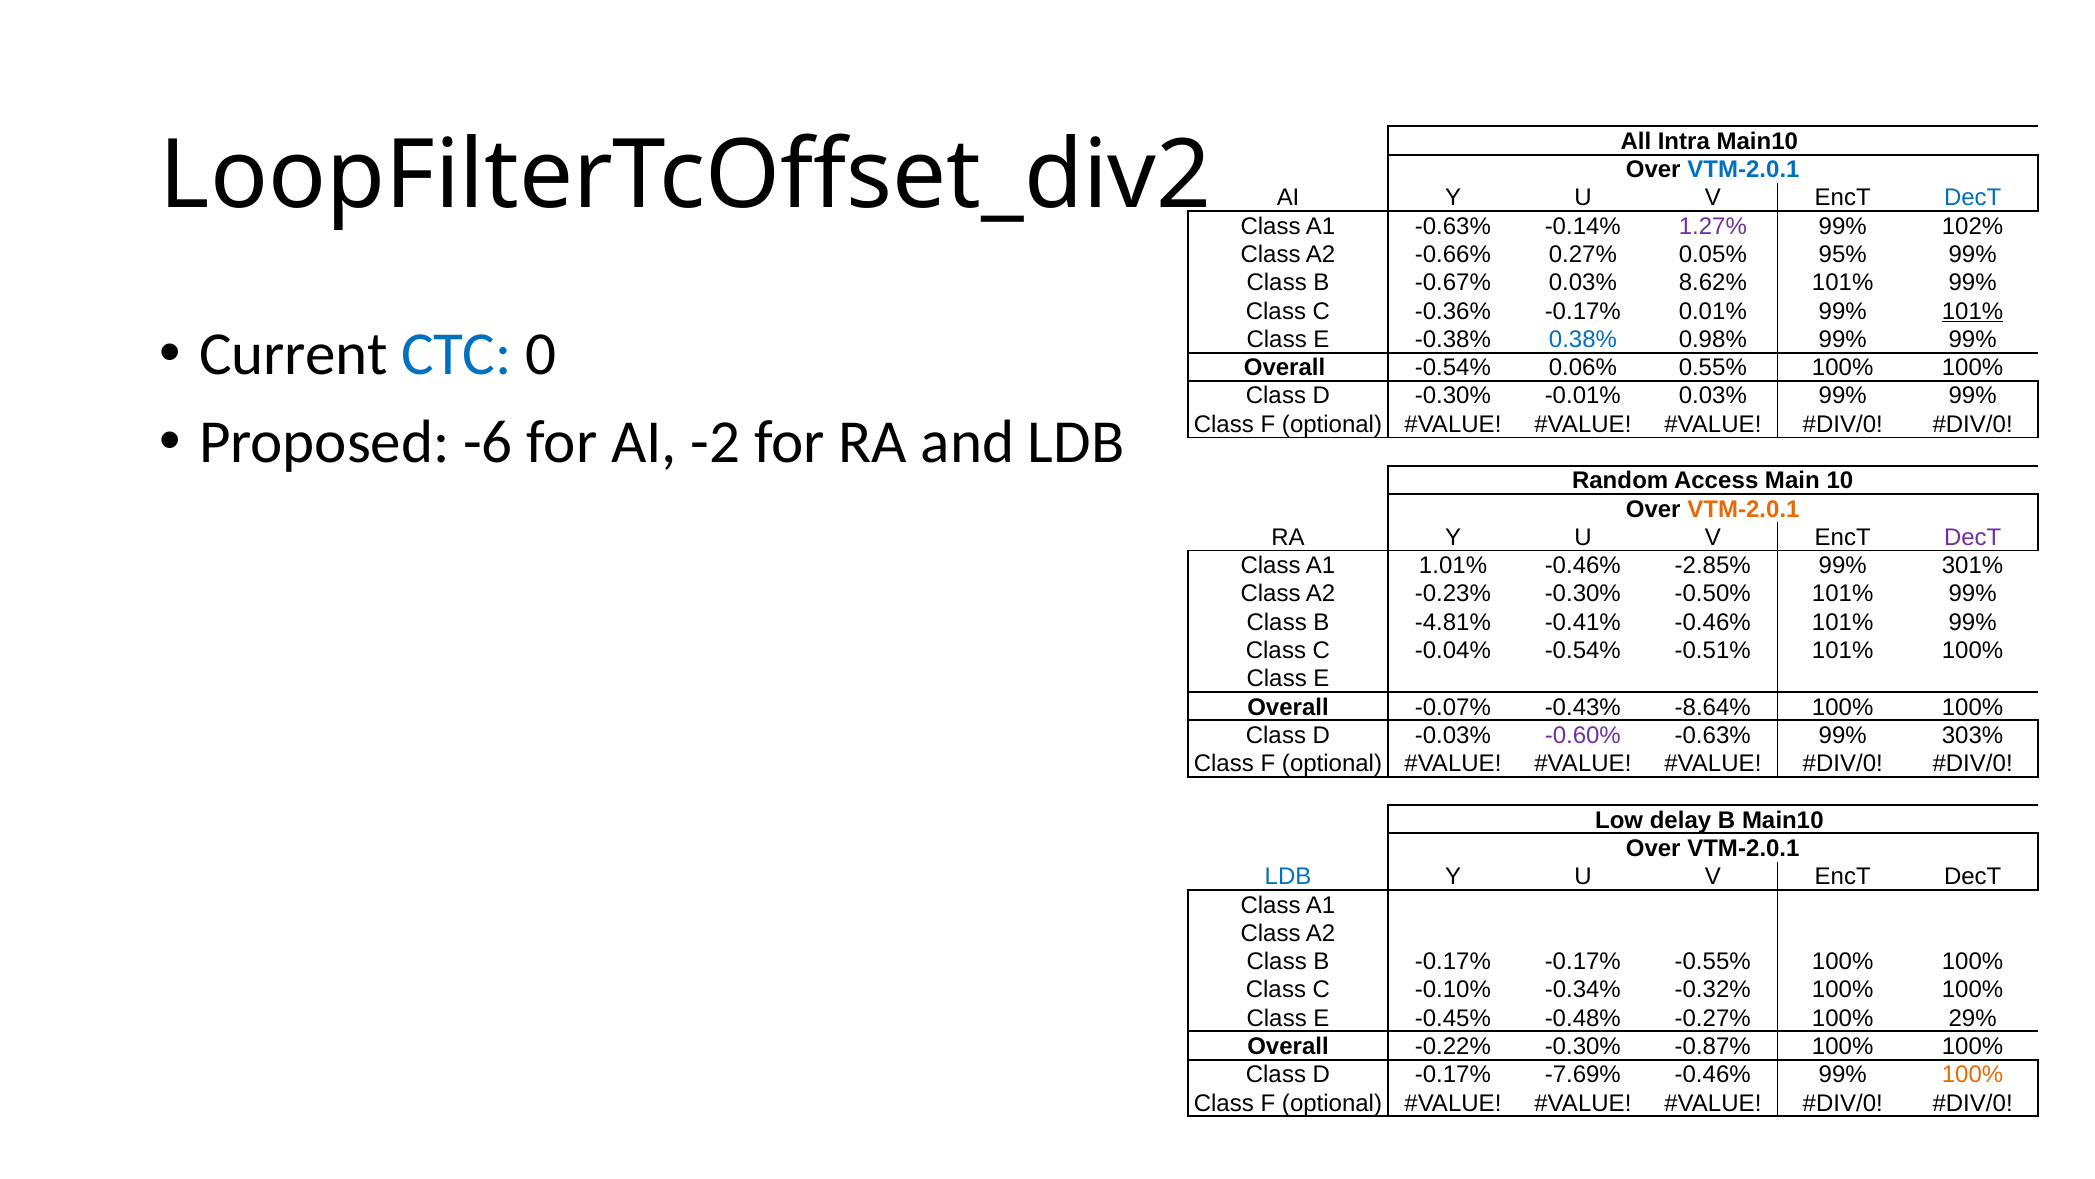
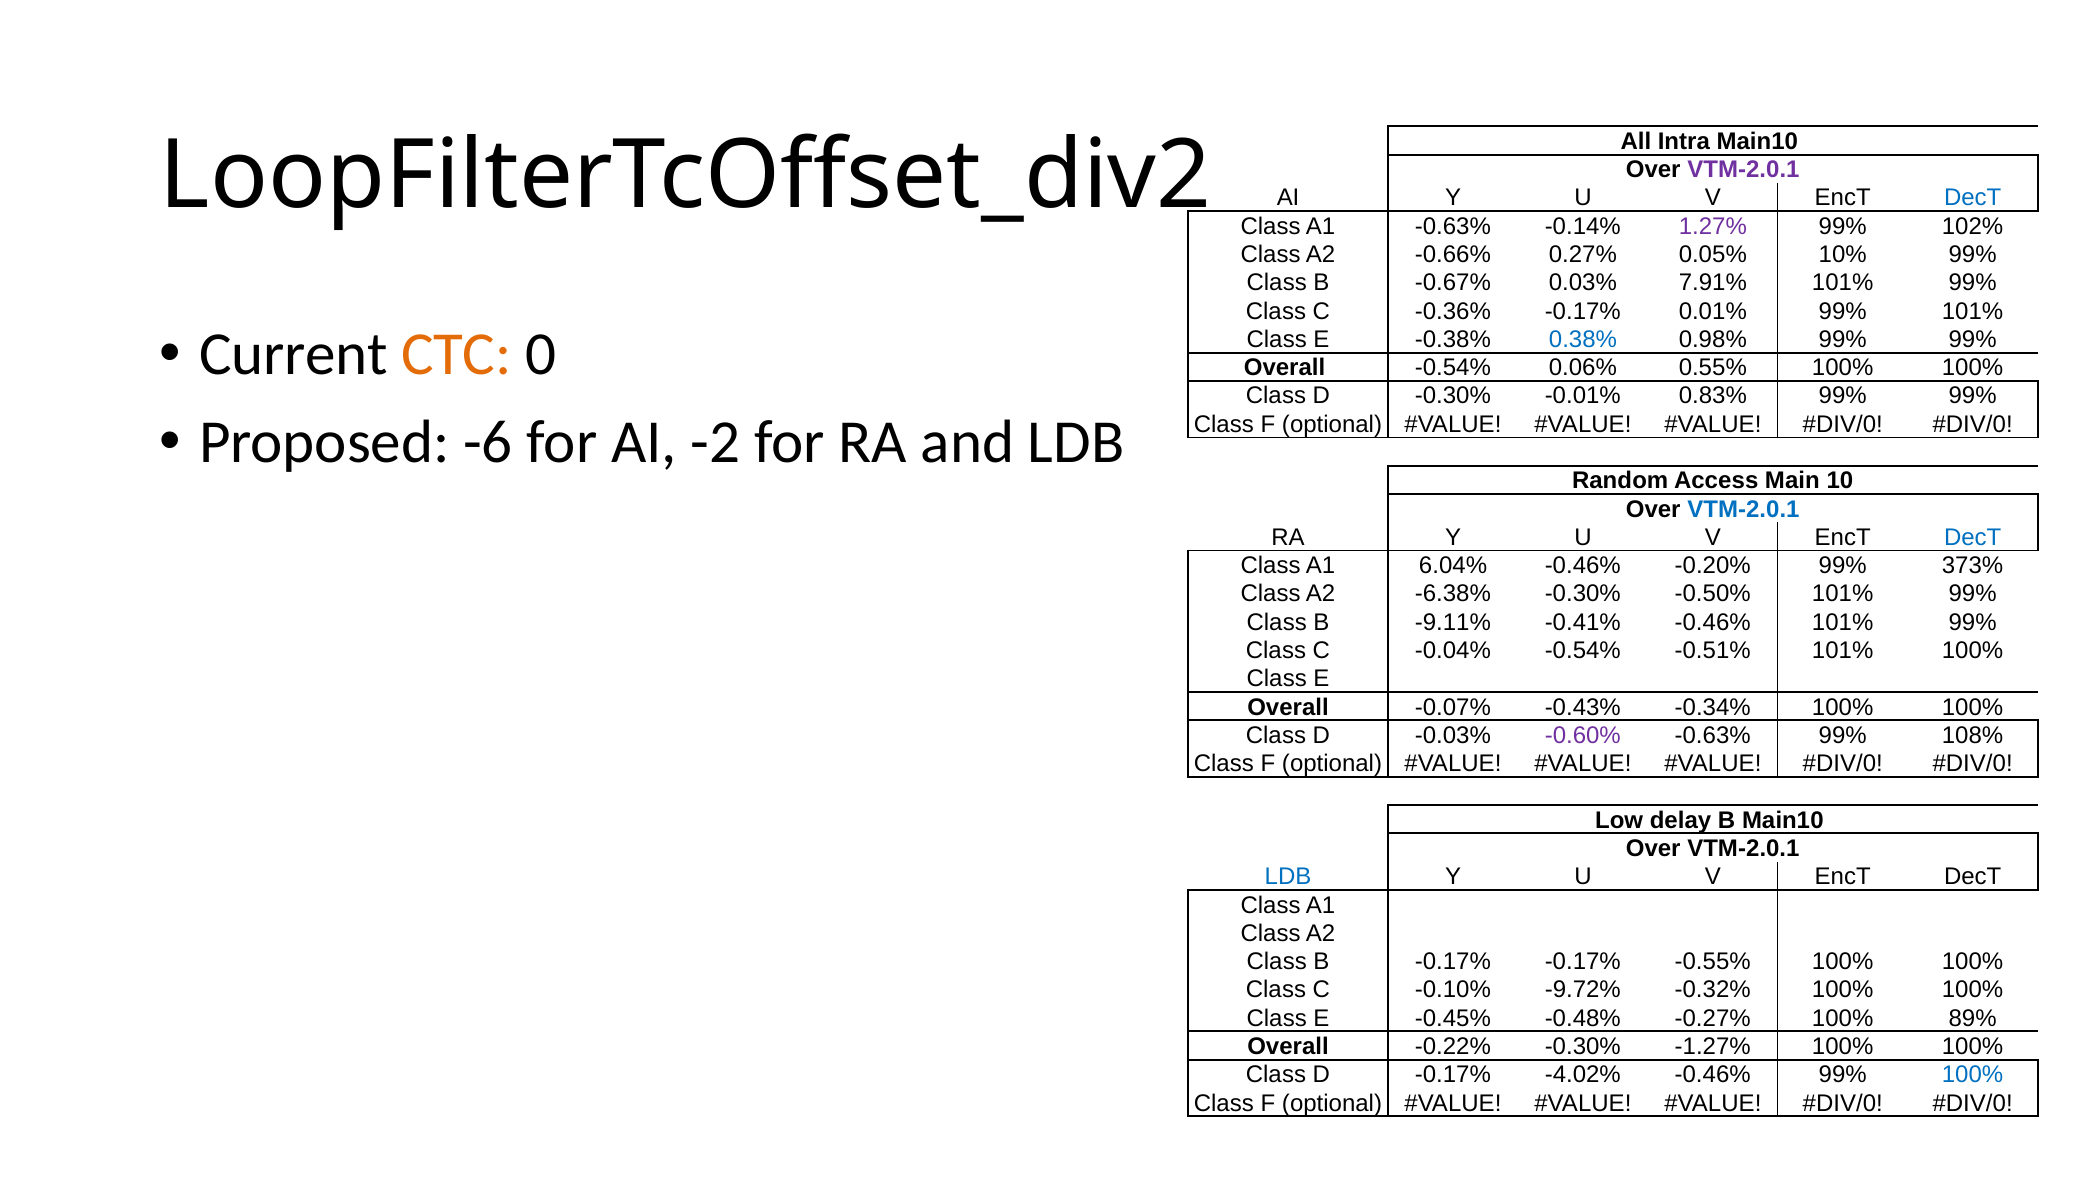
VTM-2.0.1 at (1743, 170) colour: blue -> purple
95%: 95% -> 10%
8.62%: 8.62% -> 7.91%
101% at (1973, 311) underline: present -> none
CTC colour: blue -> orange
-0.01% 0.03%: 0.03% -> 0.83%
VTM-2.0.1 at (1743, 509) colour: orange -> blue
DecT at (1973, 537) colour: purple -> blue
1.01%: 1.01% -> 6.04%
-2.85%: -2.85% -> -0.20%
301%: 301% -> 373%
-0.23%: -0.23% -> -6.38%
-4.81%: -4.81% -> -9.11%
-8.64%: -8.64% -> -0.34%
303%: 303% -> 108%
-0.34%: -0.34% -> -9.72%
29%: 29% -> 89%
-0.87%: -0.87% -> -1.27%
-7.69%: -7.69% -> -4.02%
100% at (1973, 1074) colour: orange -> blue
